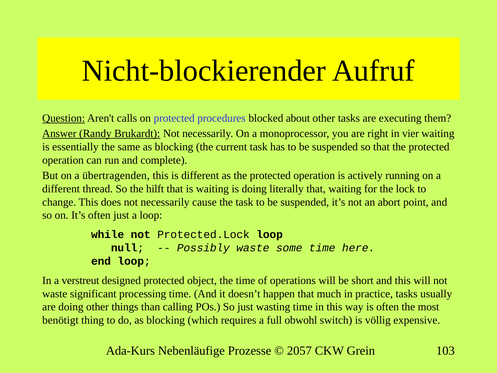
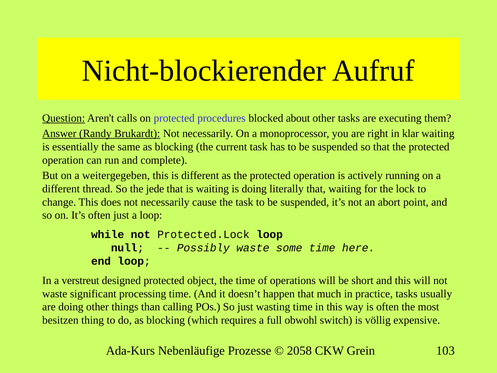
vier: vier -> klar
übertragenden: übertragenden -> weitergegeben
hilft: hilft -> jede
benötigt: benötigt -> besitzen
2057: 2057 -> 2058
